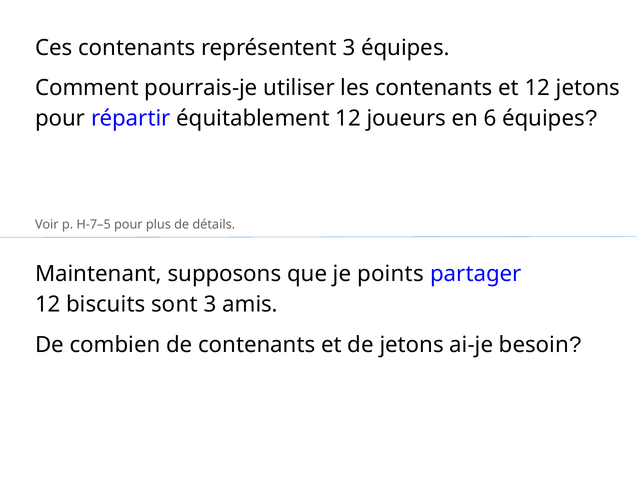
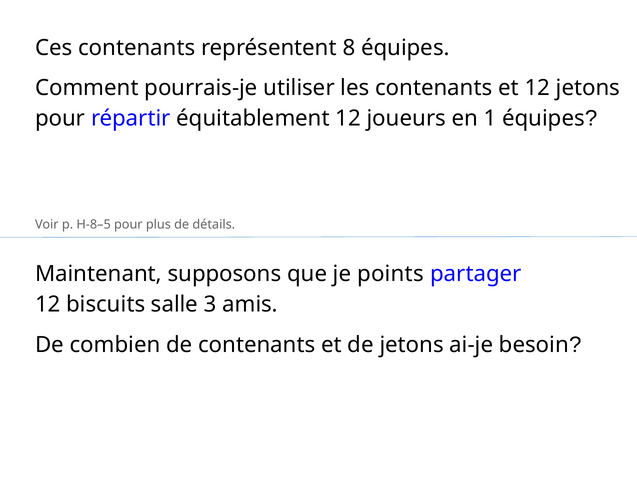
représentent 3: 3 -> 8
6: 6 -> 1
H-7–5: H-7–5 -> H-8–5
sont: sont -> salle
